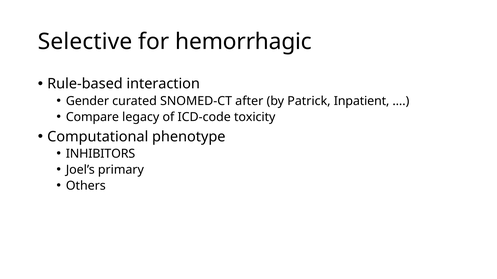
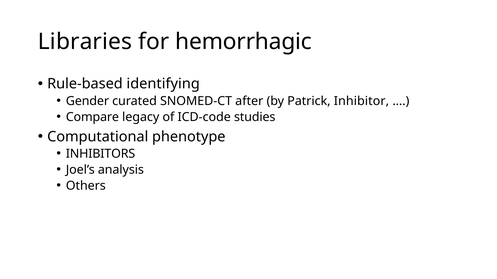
Selective: Selective -> Libraries
interaction: interaction -> identifying
Inpatient: Inpatient -> Inhibitor
toxicity: toxicity -> studies
primary: primary -> analysis
